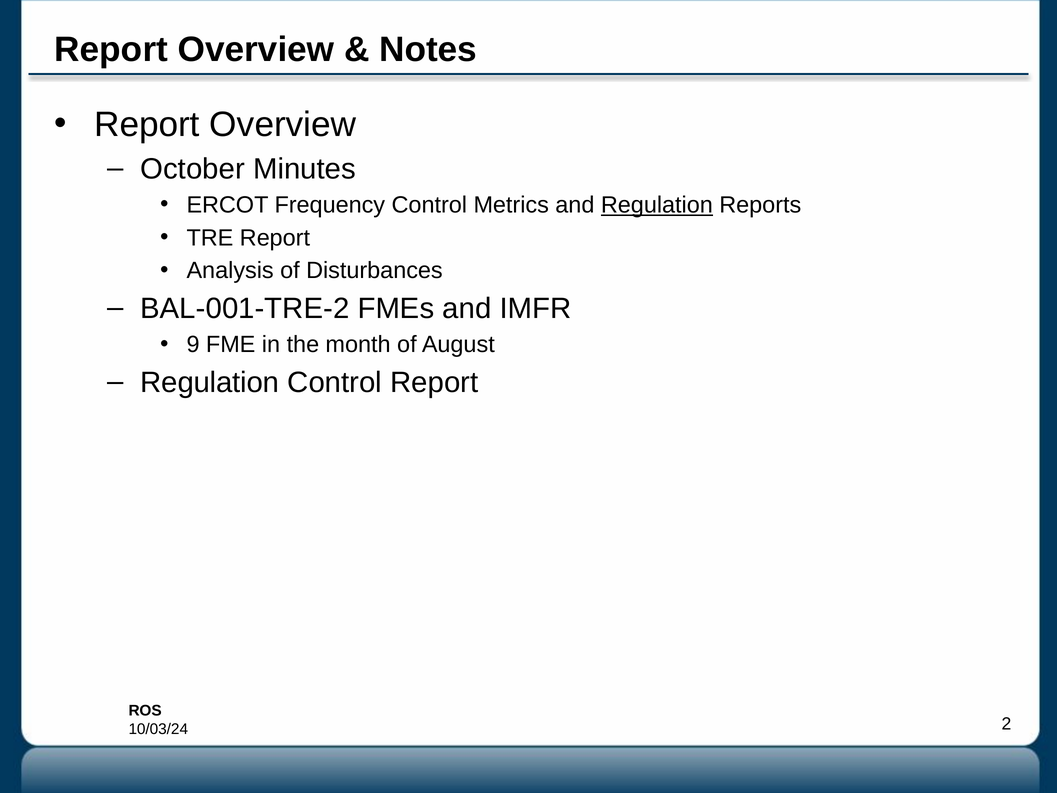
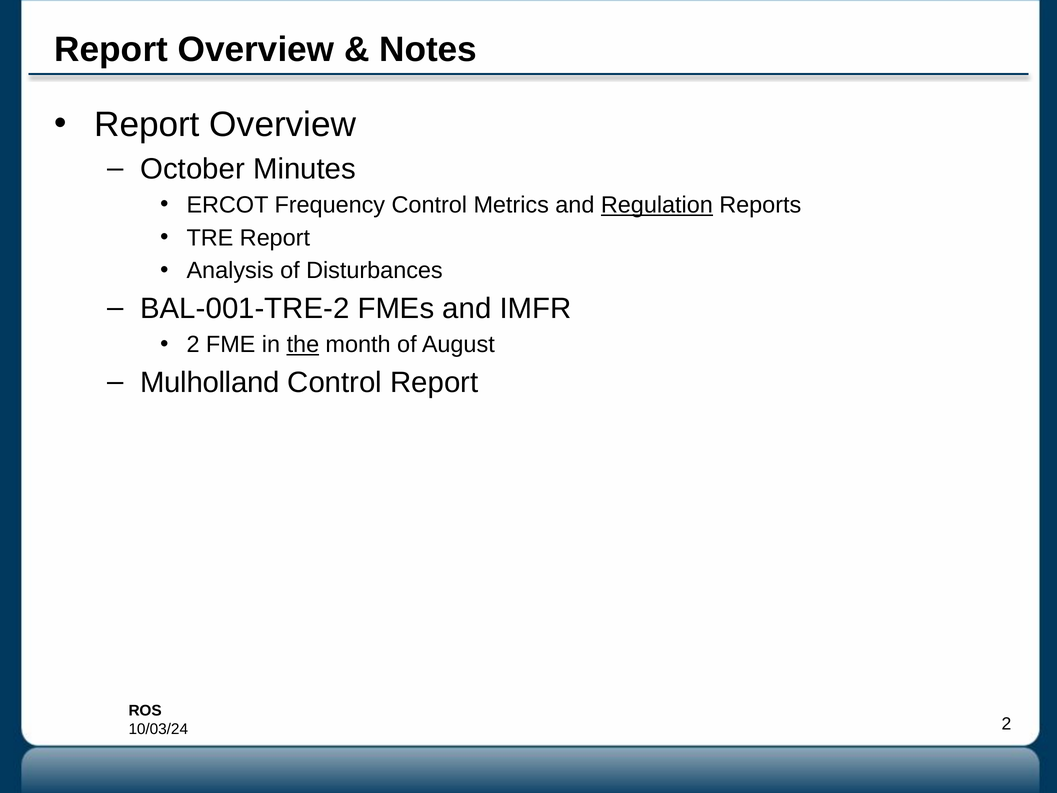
9 at (193, 345): 9 -> 2
the underline: none -> present
Regulation at (210, 383): Regulation -> Mulholland
